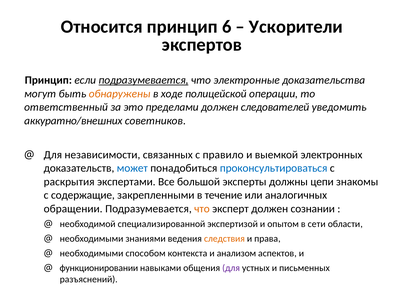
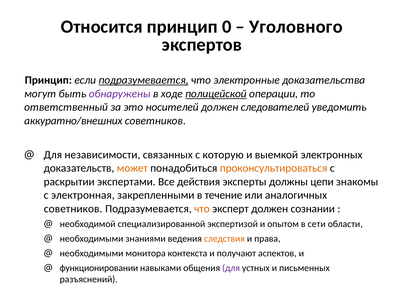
6: 6 -> 0
Ускорители: Ускорители -> Уголовного
обнаружены colour: orange -> purple
полицейской underline: none -> present
пределами: пределами -> носителей
правило: правило -> которую
может colour: blue -> orange
проконсультироваться colour: blue -> orange
раскрытия: раскрытия -> раскрытии
большой: большой -> действия
содержащие: содержащие -> электронная
обращении at (73, 209): обращении -> советников
способом: способом -> монитора
анализом: анализом -> получают
